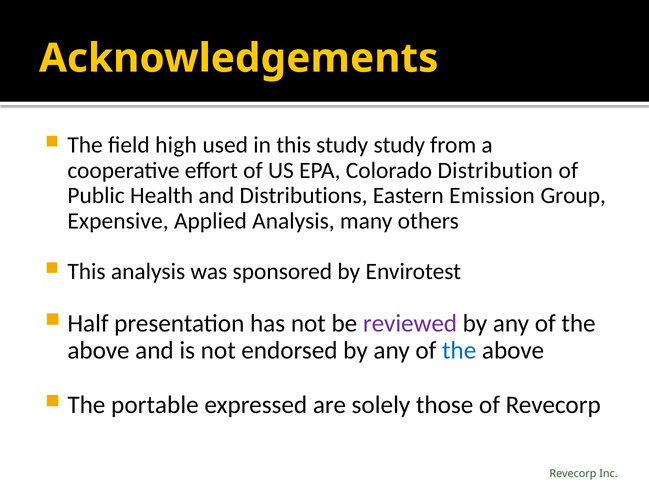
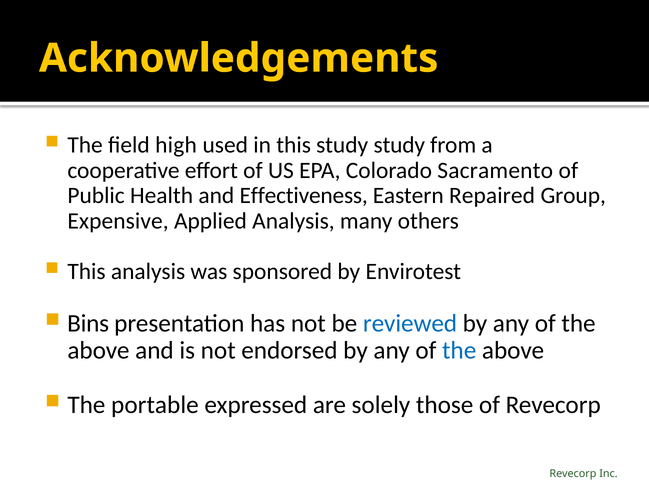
Distribution: Distribution -> Sacramento
Distributions: Distributions -> Effectiveness
Emission: Emission -> Repaired
Half: Half -> Bins
reviewed colour: purple -> blue
